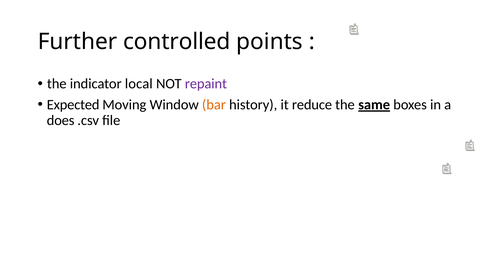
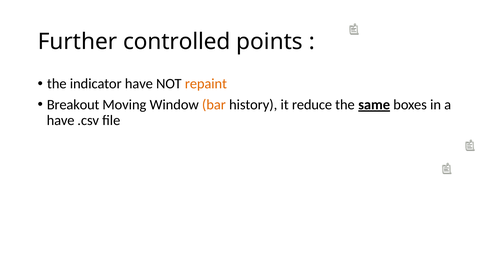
indicator local: local -> have
repaint colour: purple -> orange
Expected: Expected -> Breakout
does at (61, 120): does -> have
